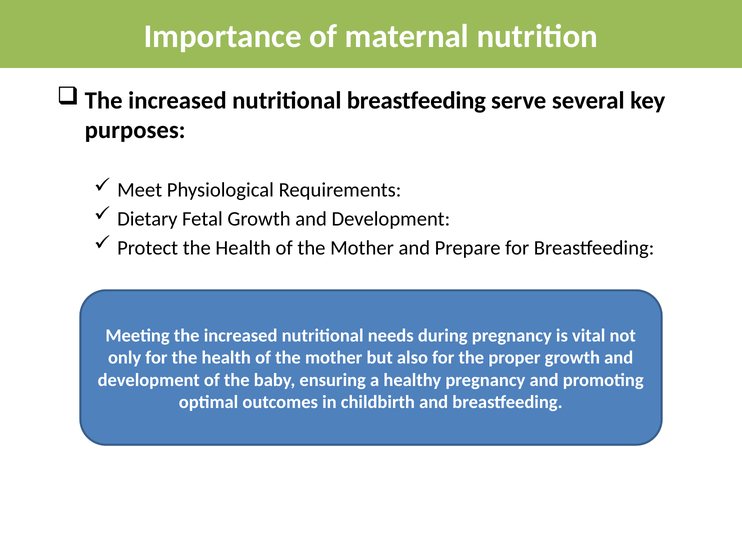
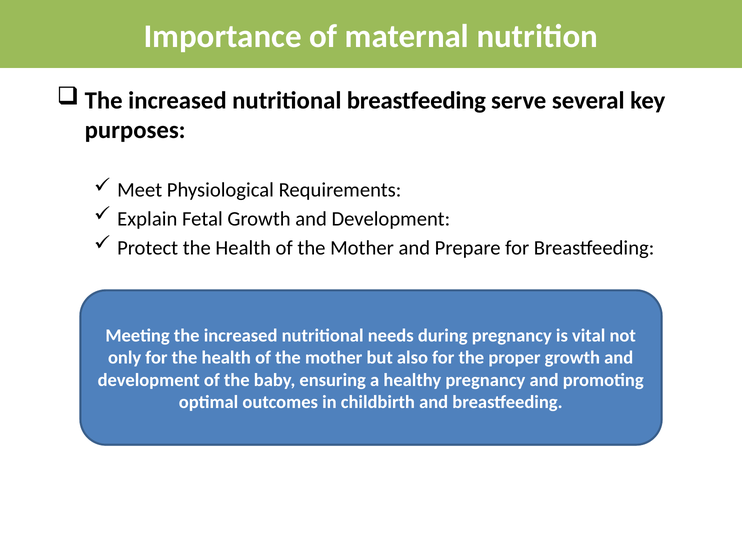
Dietary: Dietary -> Explain
